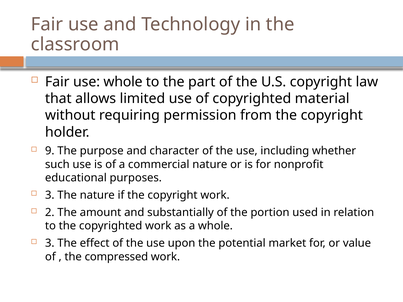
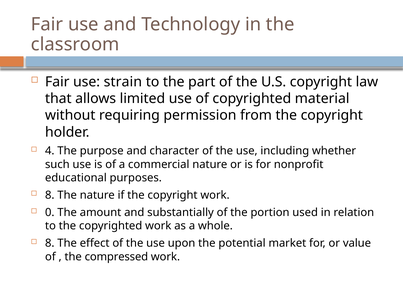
use whole: whole -> strain
9: 9 -> 4
3 at (50, 195): 3 -> 8
2: 2 -> 0
3 at (50, 243): 3 -> 8
